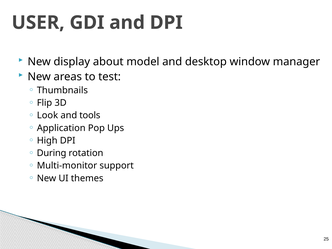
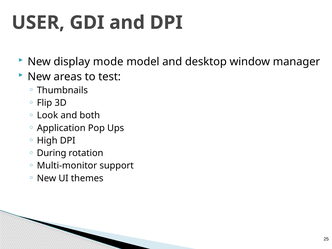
about: about -> mode
tools: tools -> both
